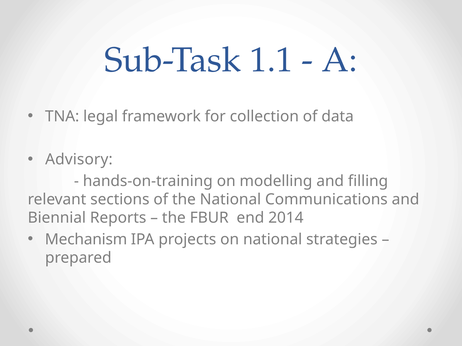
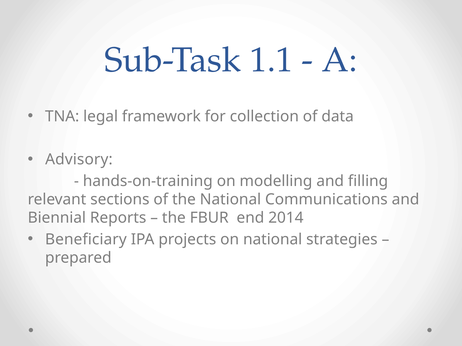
Mechanism: Mechanism -> Beneficiary
